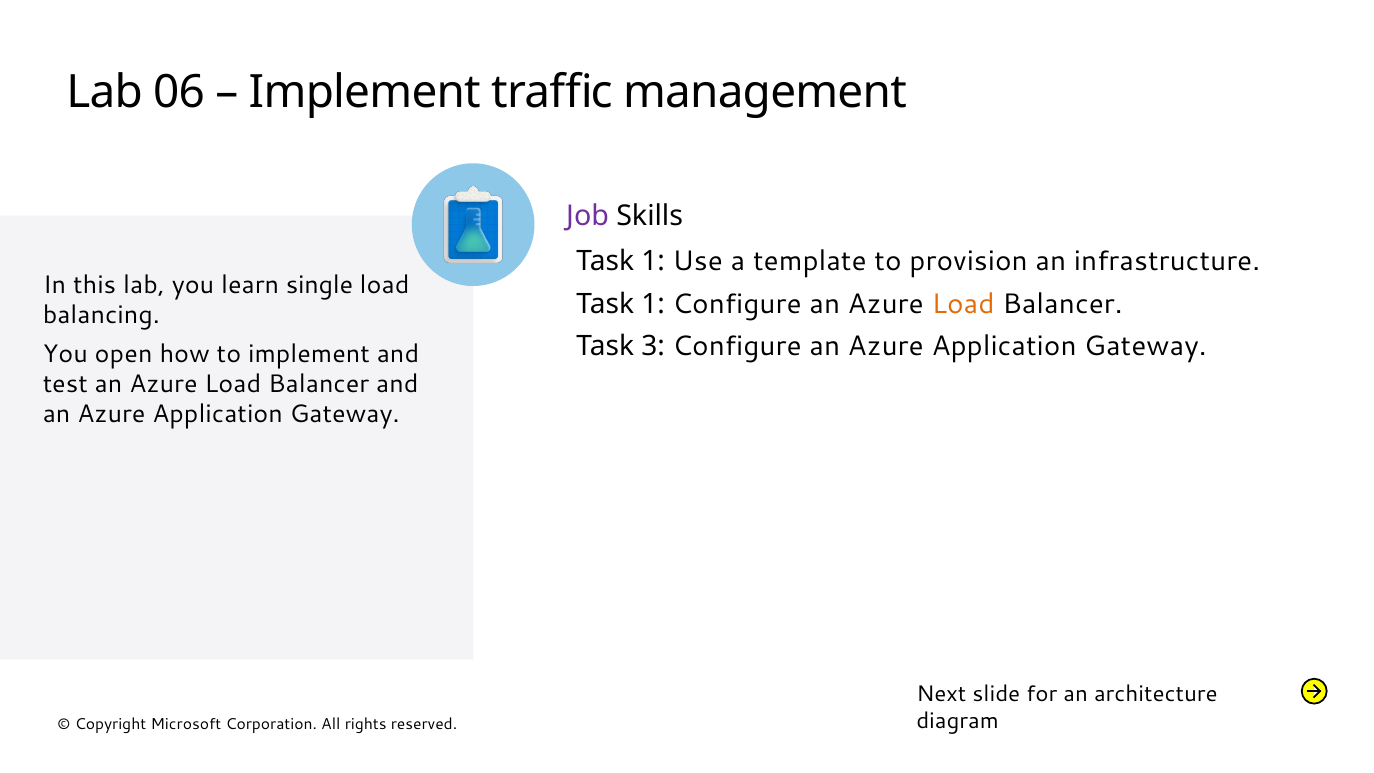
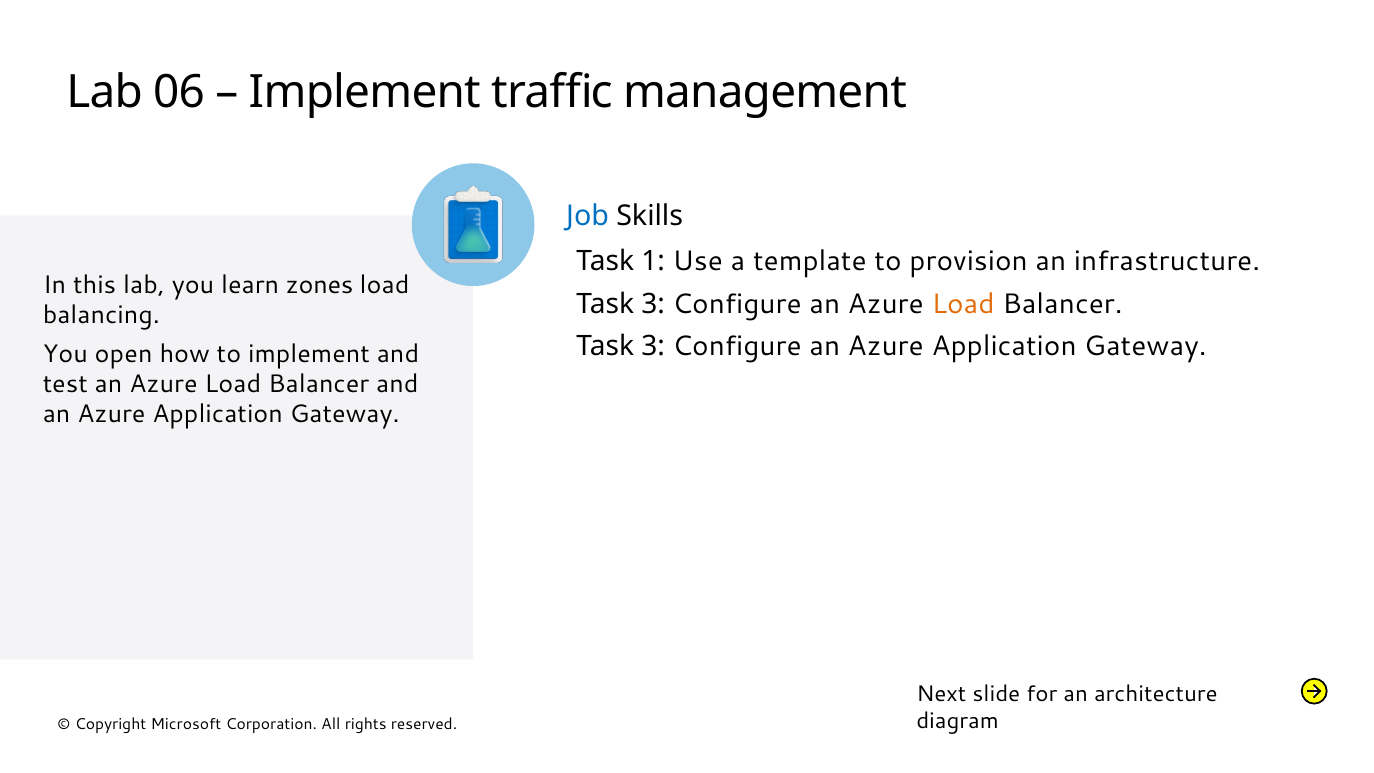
Job colour: purple -> blue
single: single -> zones
1 at (653, 304): 1 -> 3
